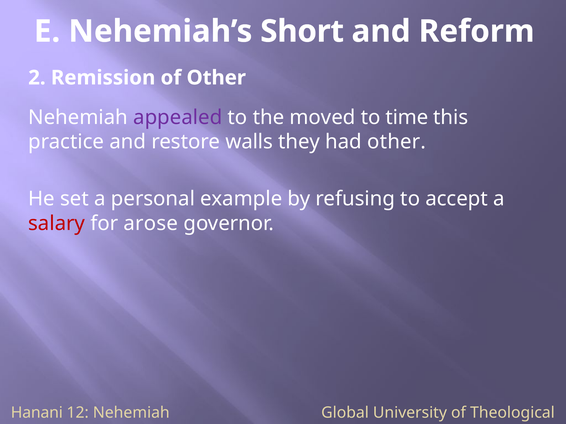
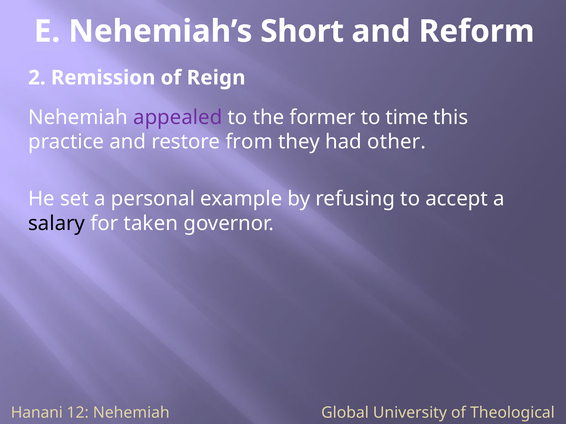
of Other: Other -> Reign
moved: moved -> former
walls: walls -> from
salary colour: red -> black
arose: arose -> taken
